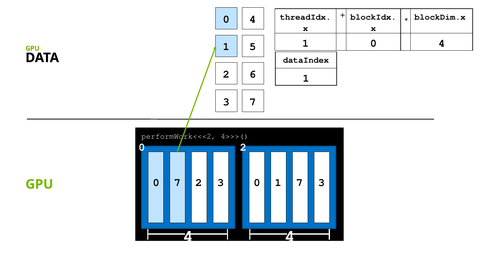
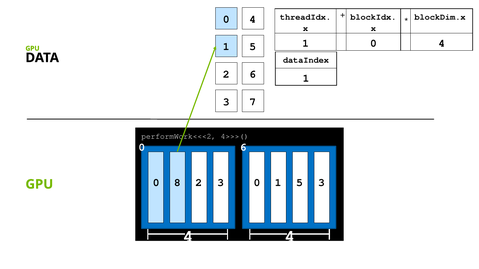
0 2: 2 -> 6
0 7: 7 -> 8
1 7: 7 -> 5
